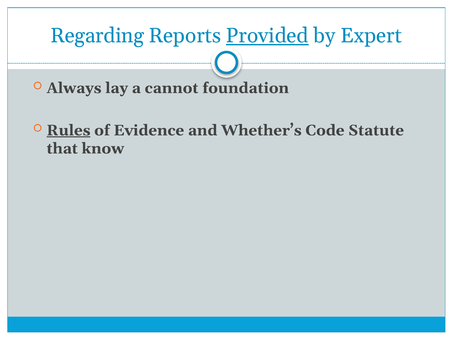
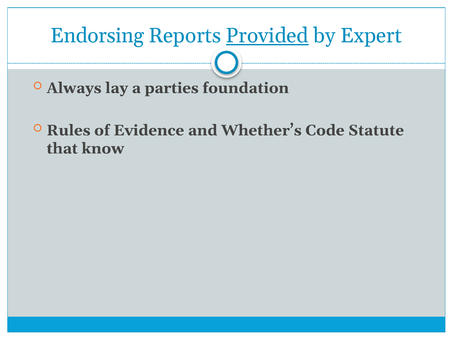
Regarding: Regarding -> Endorsing
cannot: cannot -> parties
Rules underline: present -> none
